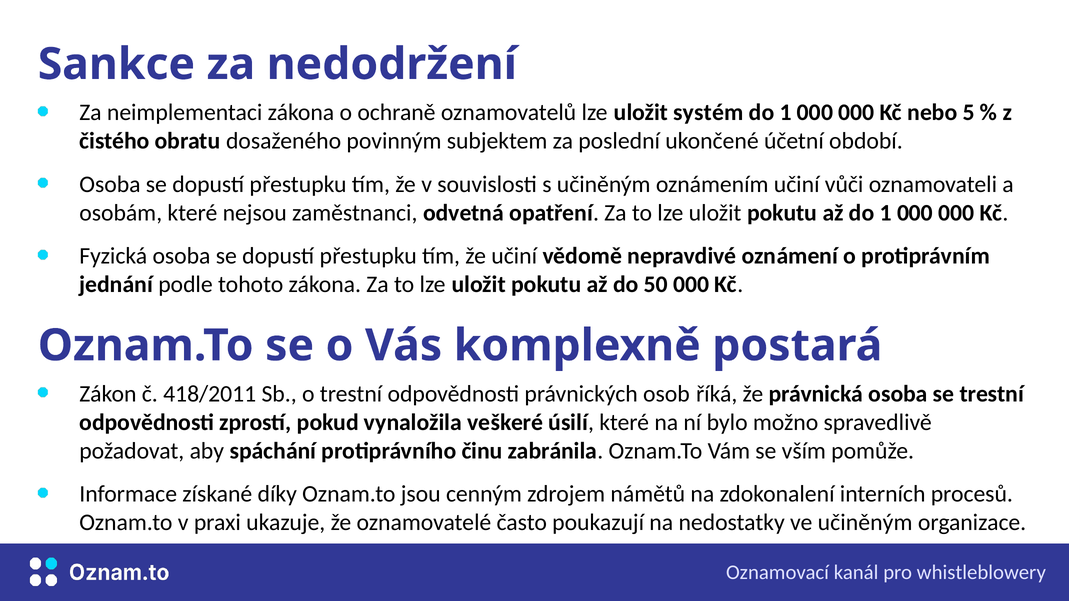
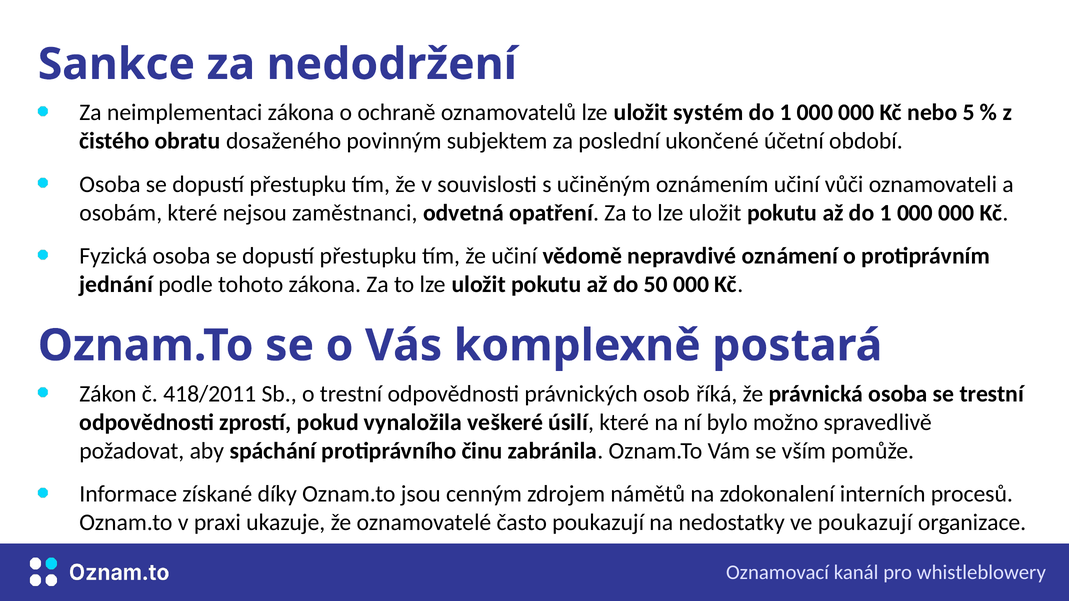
ve učiněným: učiněným -> poukazují
